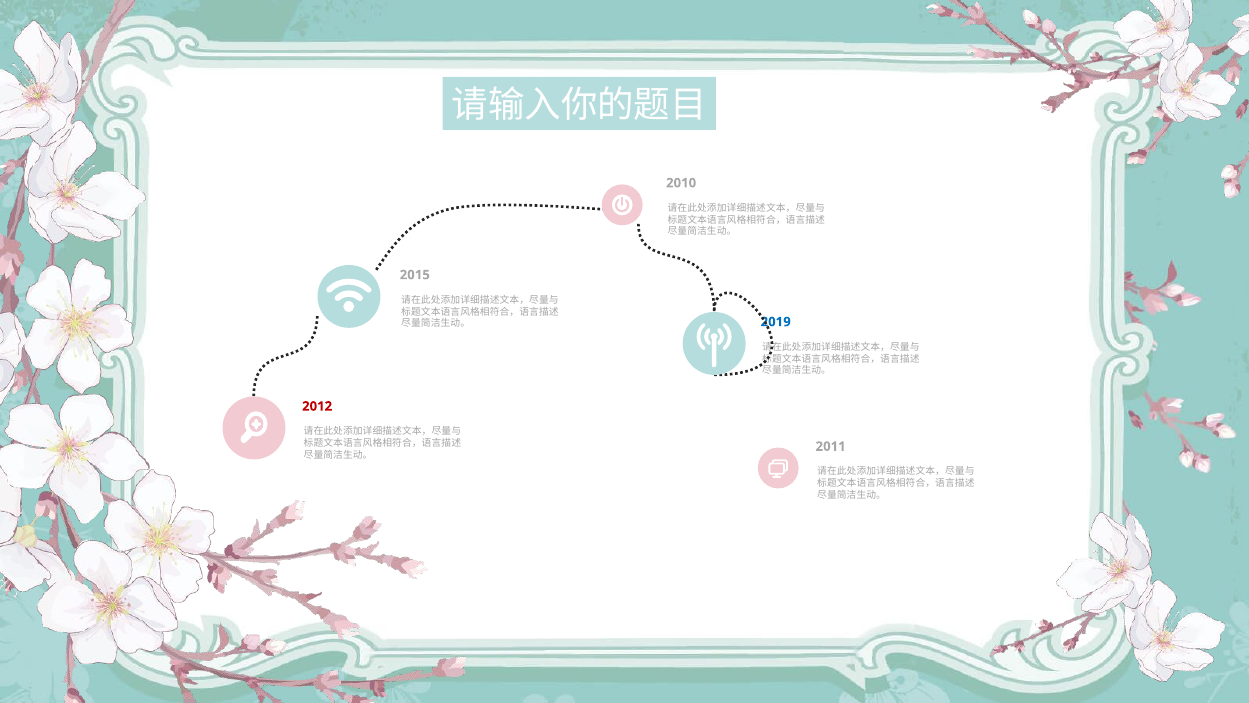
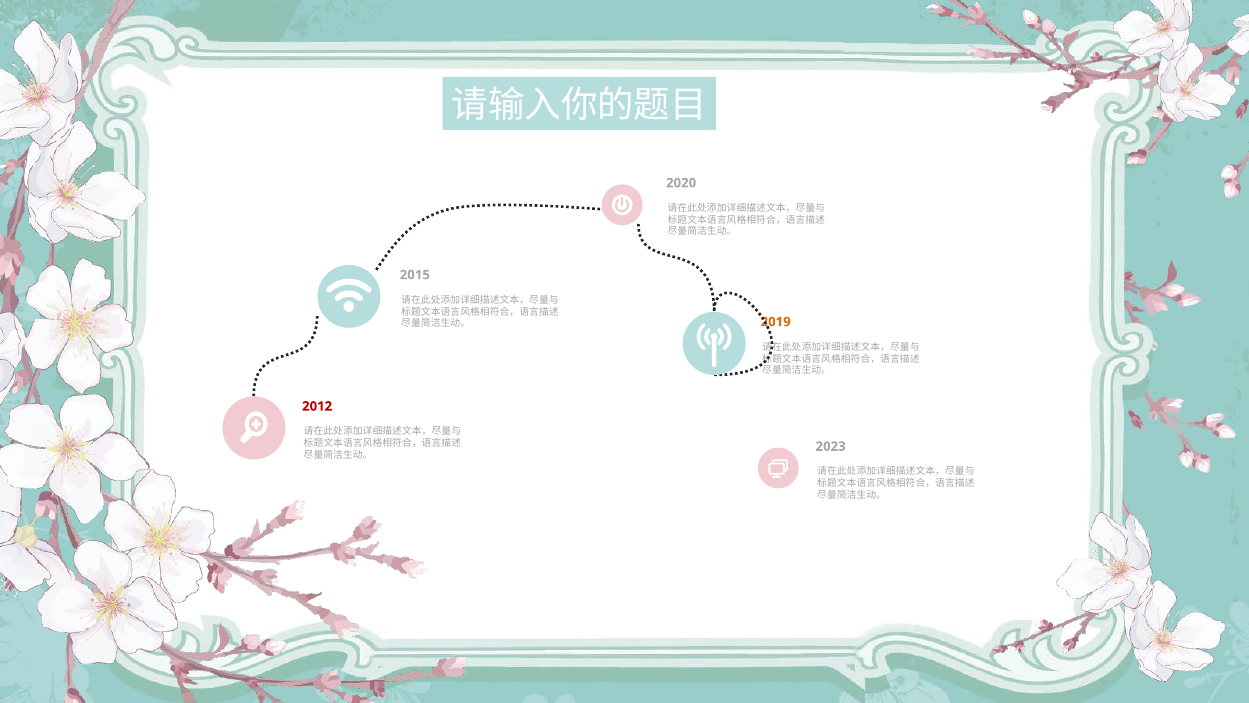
2010: 2010 -> 2020
2019 colour: blue -> orange
2011: 2011 -> 2023
